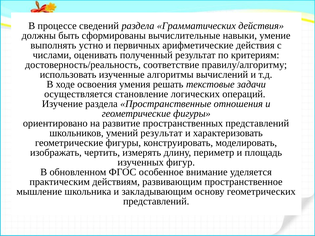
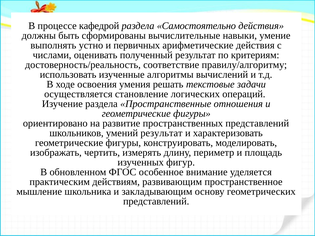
сведений: сведений -> кафедрой
Грамматических: Грамматических -> Самостоятельно
